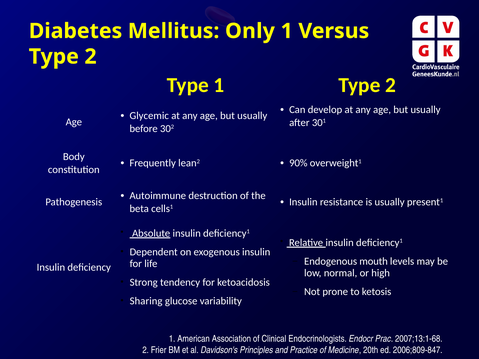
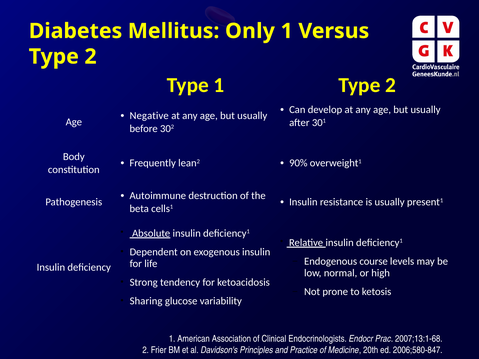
Glycemic: Glycemic -> Negative
mouth: mouth -> course
2006;809-847: 2006;809-847 -> 2006;580-847
